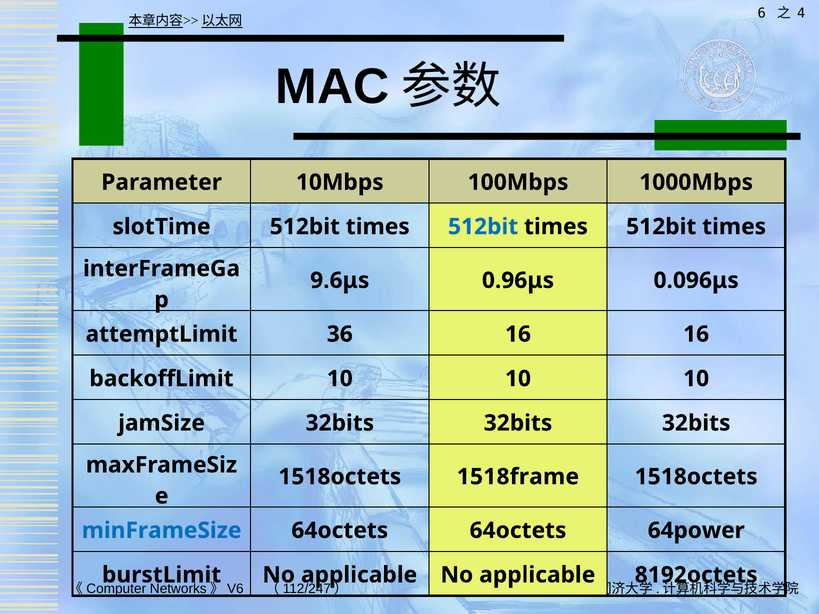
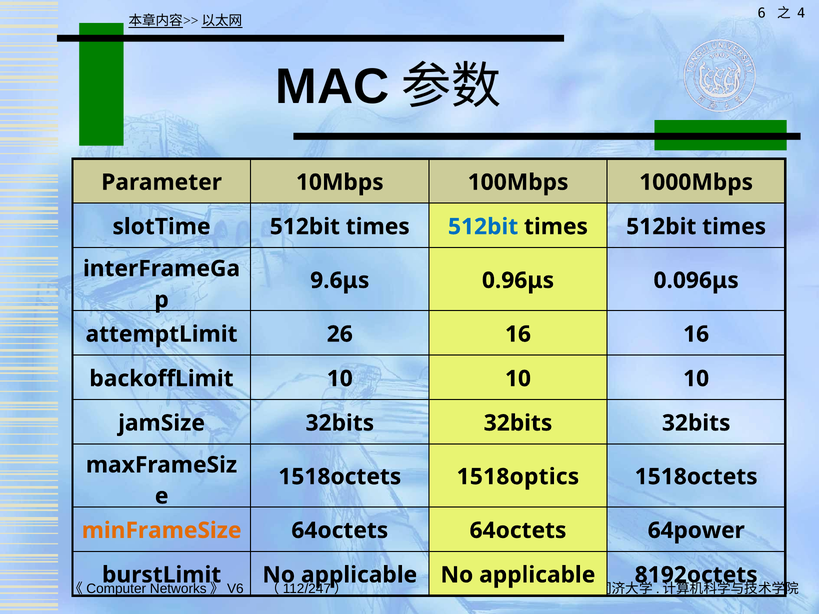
36: 36 -> 26
1518frame: 1518frame -> 1518optics
minFrameSize colour: blue -> orange
